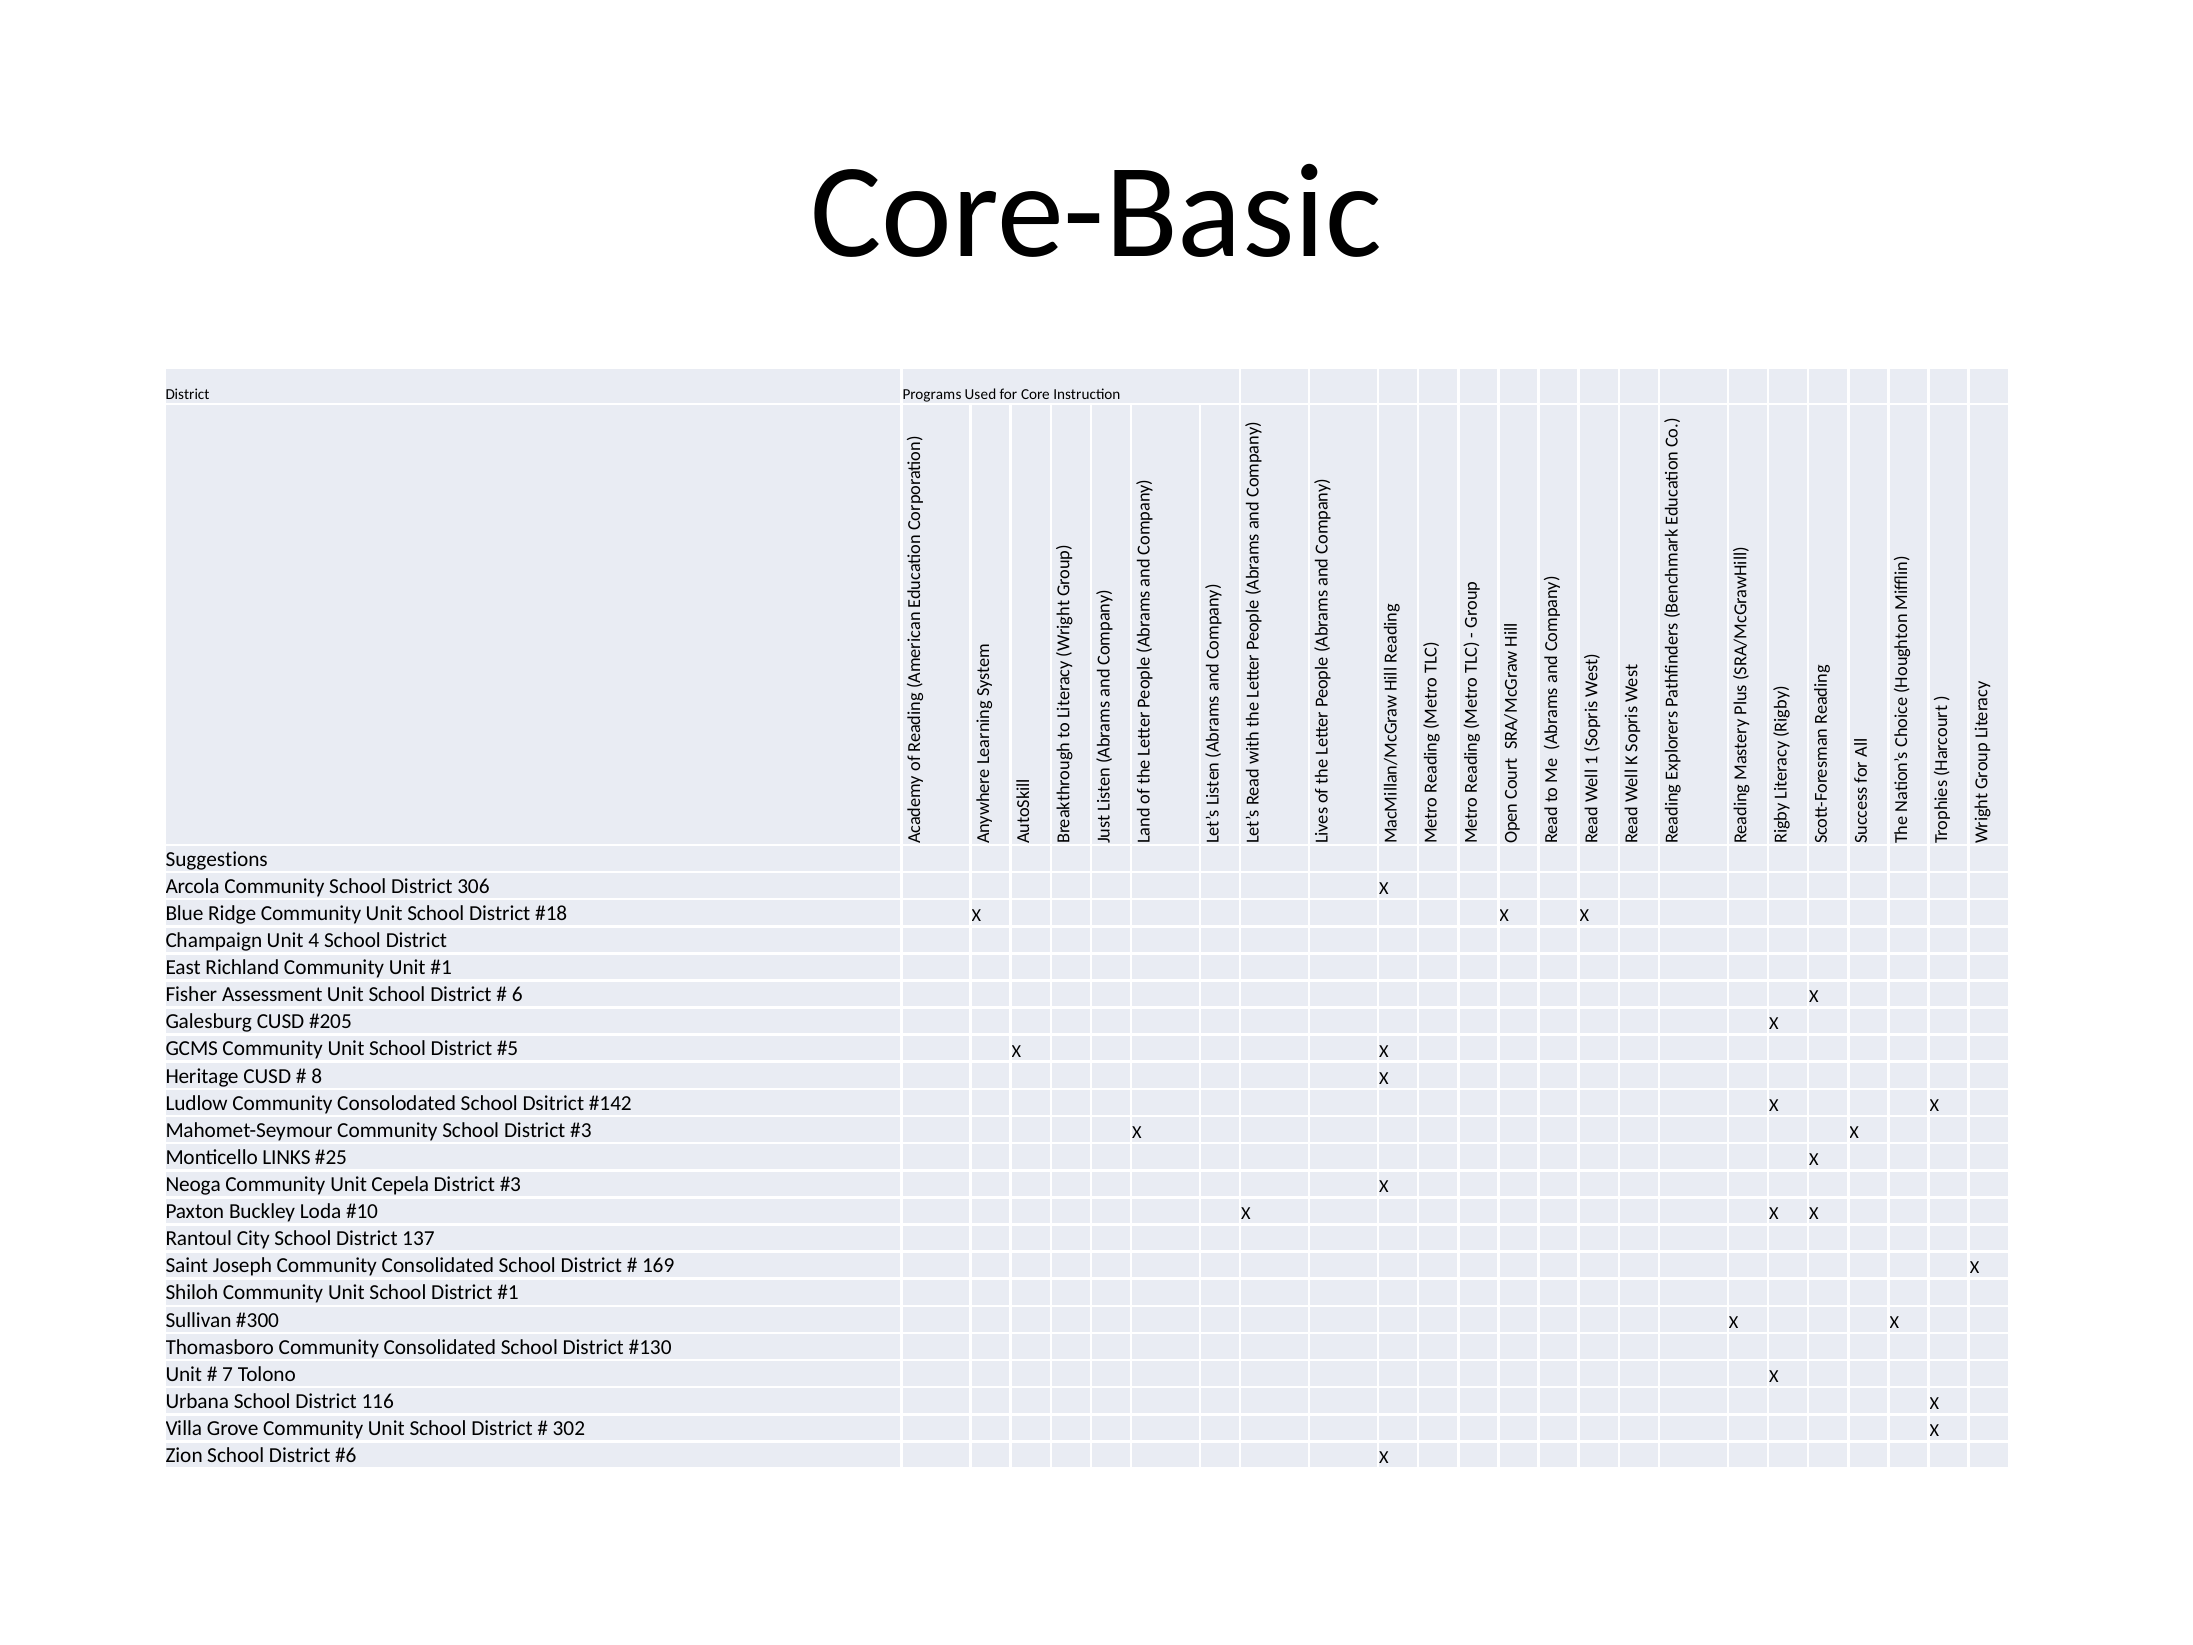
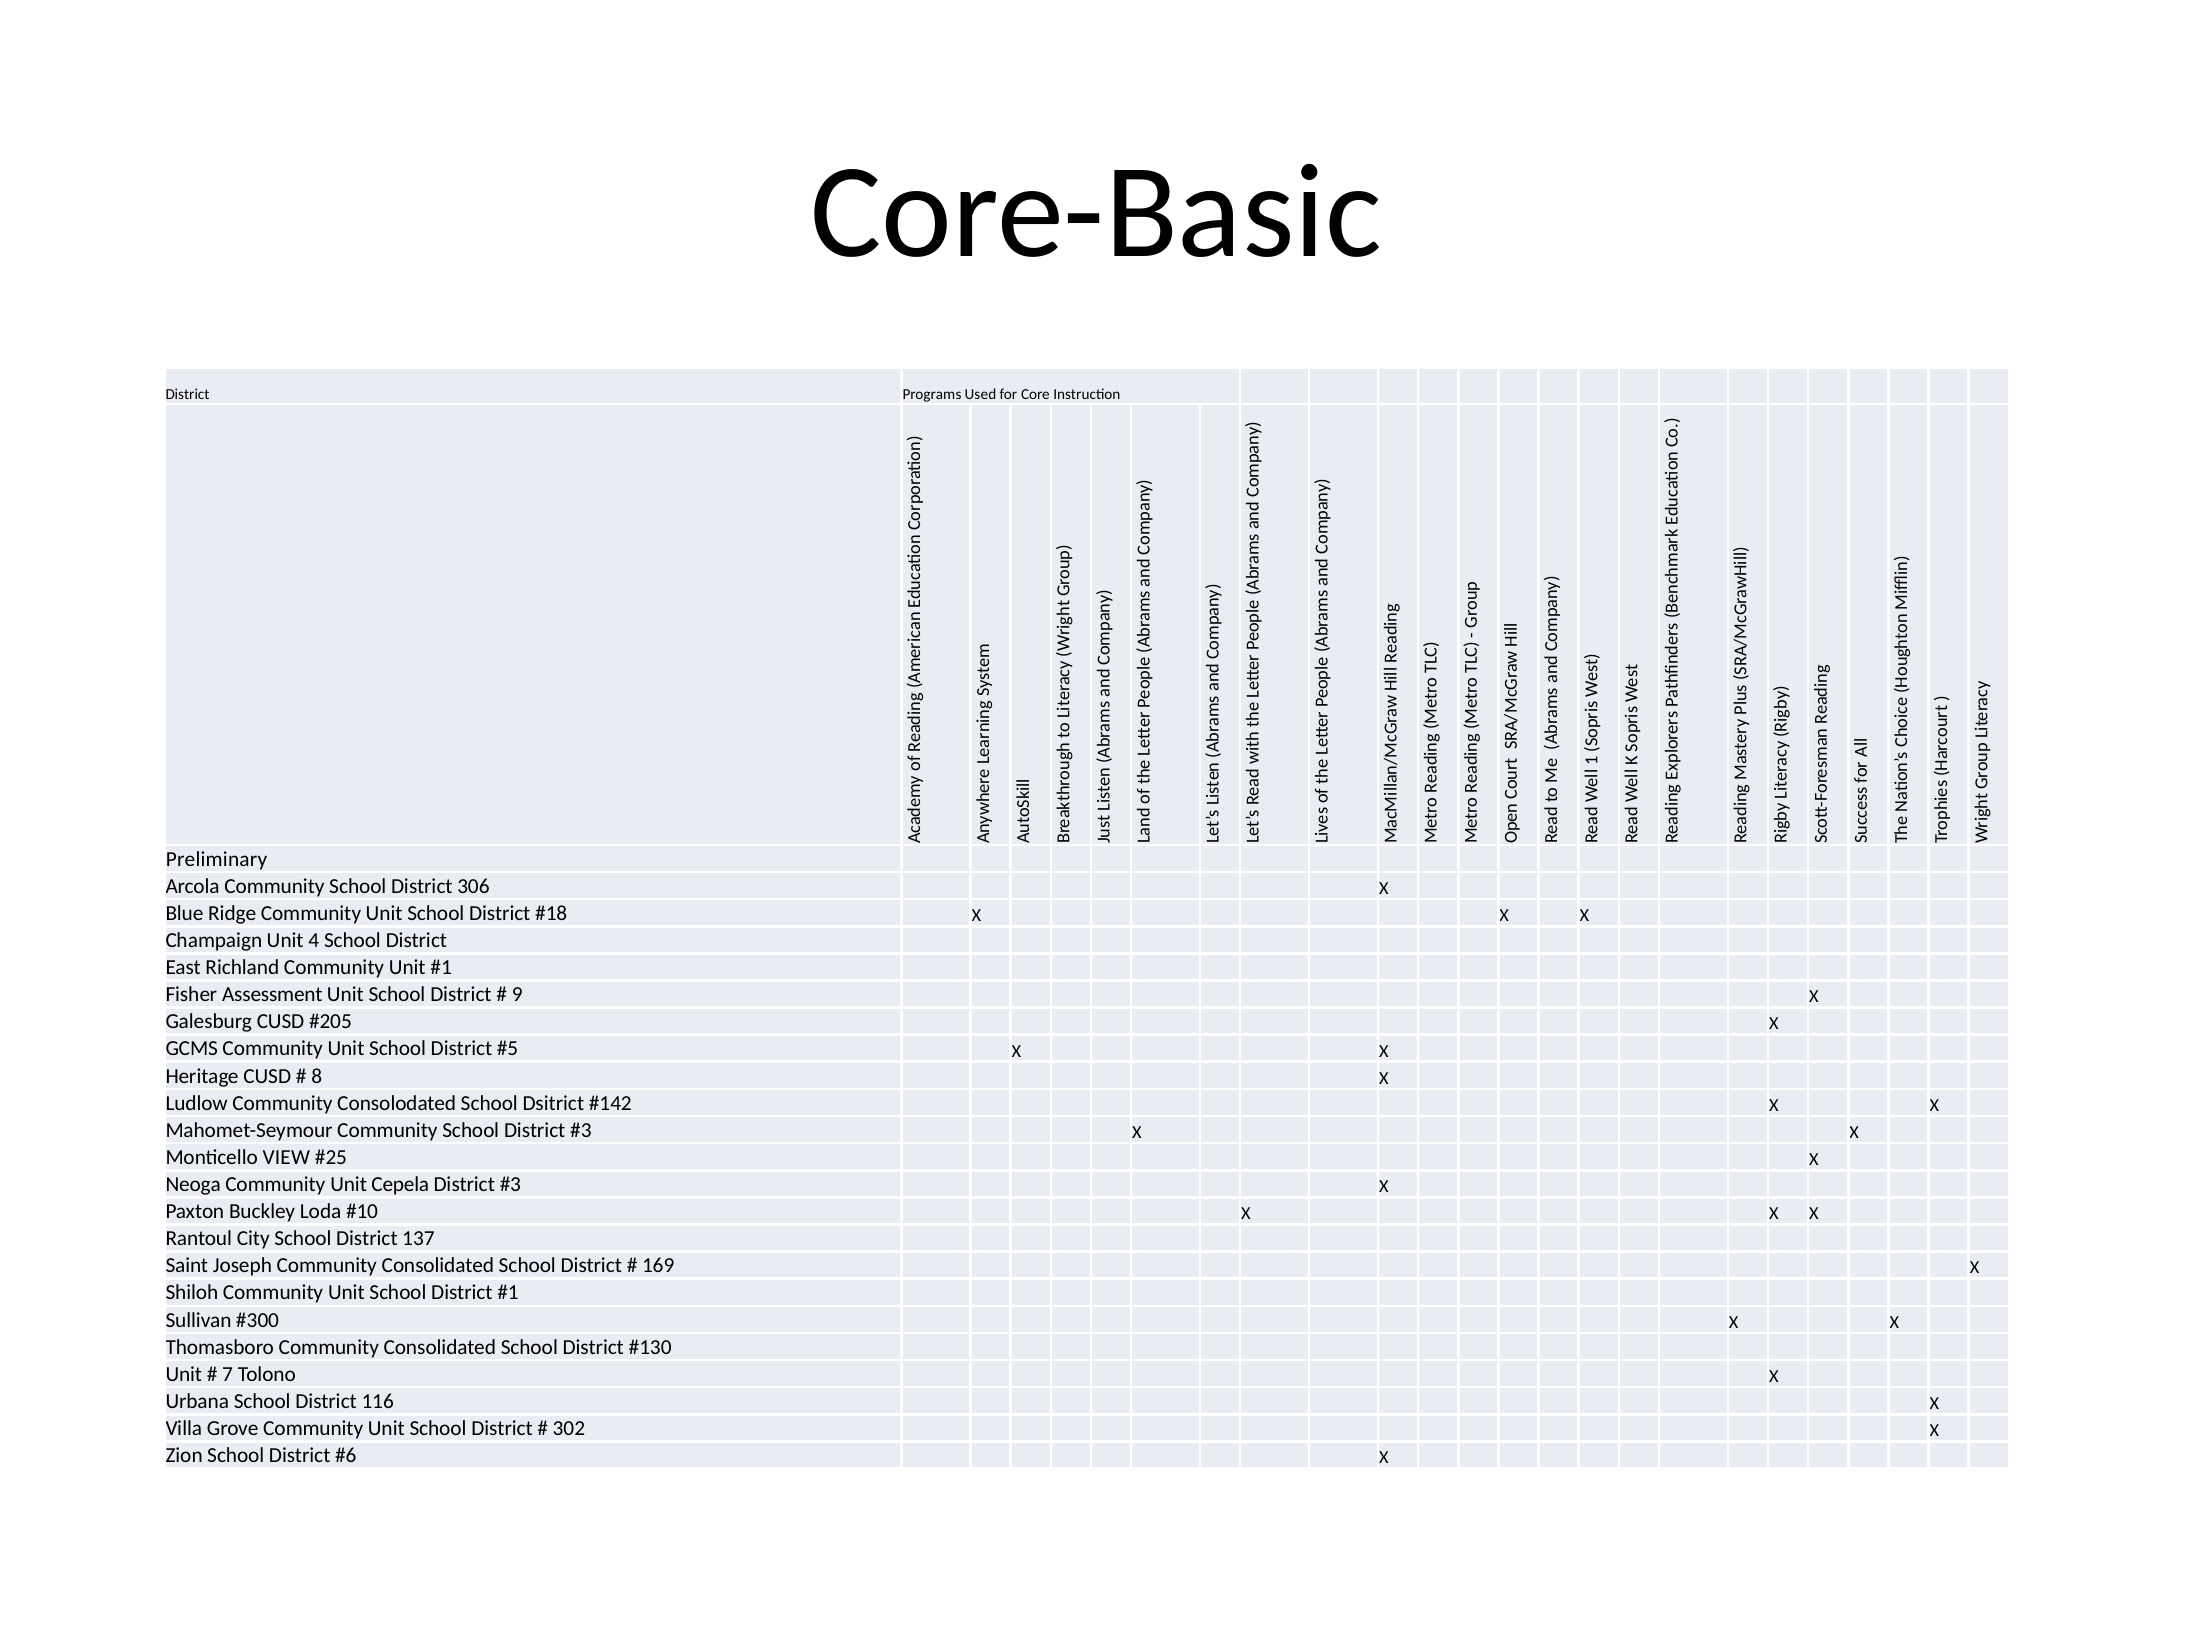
Suggestions: Suggestions -> Preliminary
6: 6 -> 9
LINKS: LINKS -> VIEW
